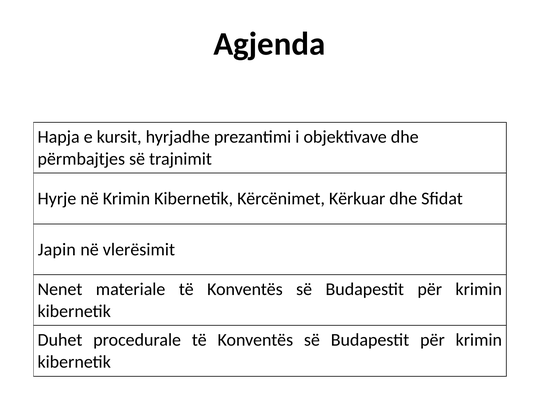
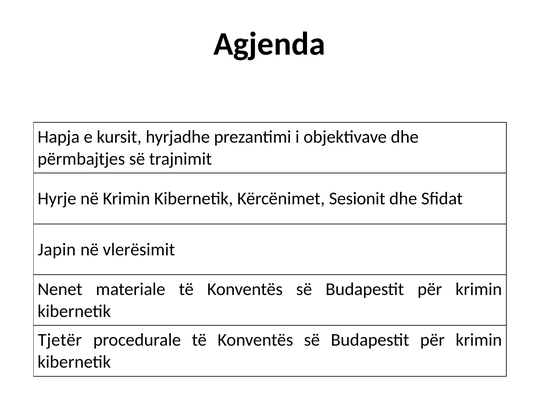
Kërkuar: Kërkuar -> Sesionit
Duhet: Duhet -> Tjetër
